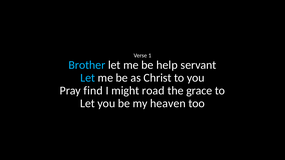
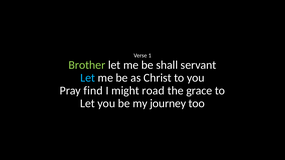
Brother colour: light blue -> light green
help: help -> shall
heaven: heaven -> journey
